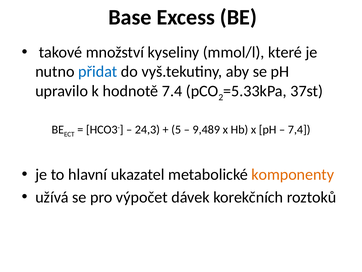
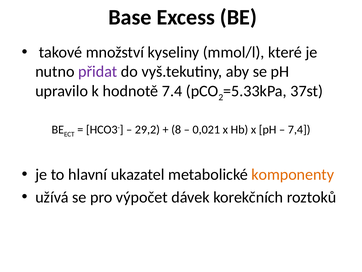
přidat colour: blue -> purple
24,3: 24,3 -> 29,2
5: 5 -> 8
9,489: 9,489 -> 0,021
